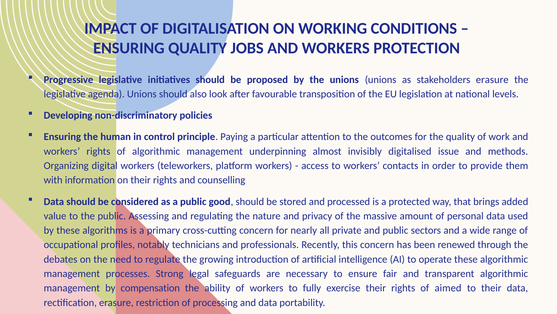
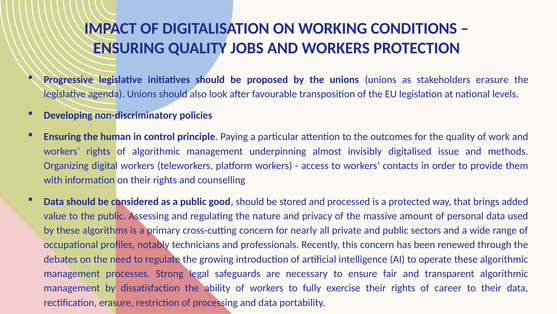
compensation: compensation -> dissatisfaction
aimed: aimed -> career
